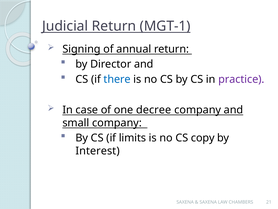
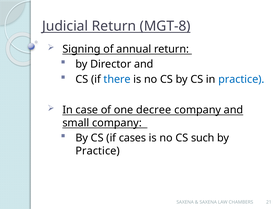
MGT-1: MGT-1 -> MGT-8
practice at (241, 79) colour: purple -> blue
limits: limits -> cases
copy: copy -> such
Interest at (98, 151): Interest -> Practice
